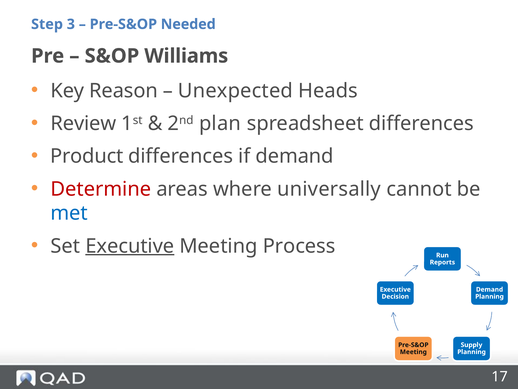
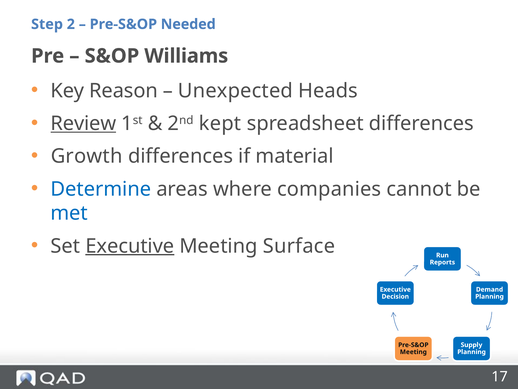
3: 3 -> 2
Review underline: none -> present
plan: plan -> kept
Product: Product -> Growth
if demand: demand -> material
Determine colour: red -> blue
universally: universally -> companies
Process: Process -> Surface
